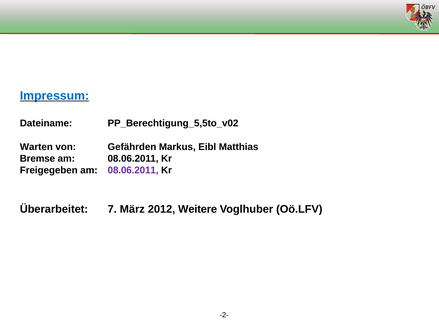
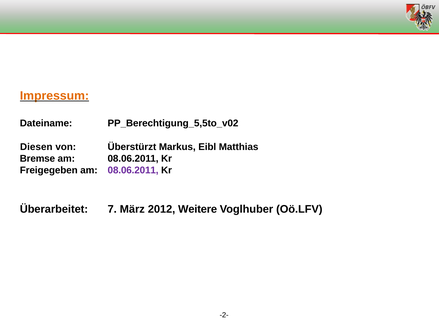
Impressum colour: blue -> orange
Warten: Warten -> Diesen
Gefährden: Gefährden -> Überstürzt
